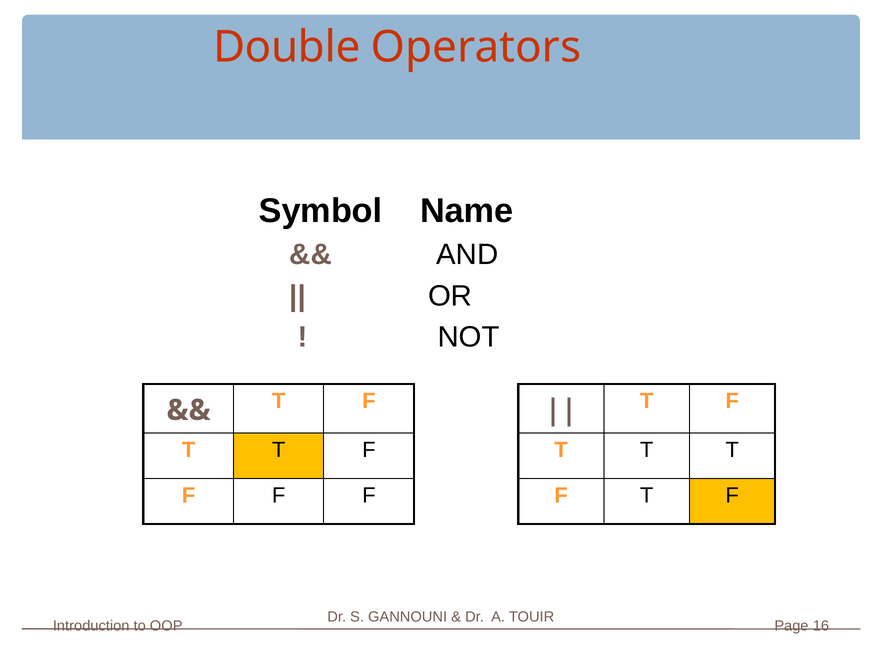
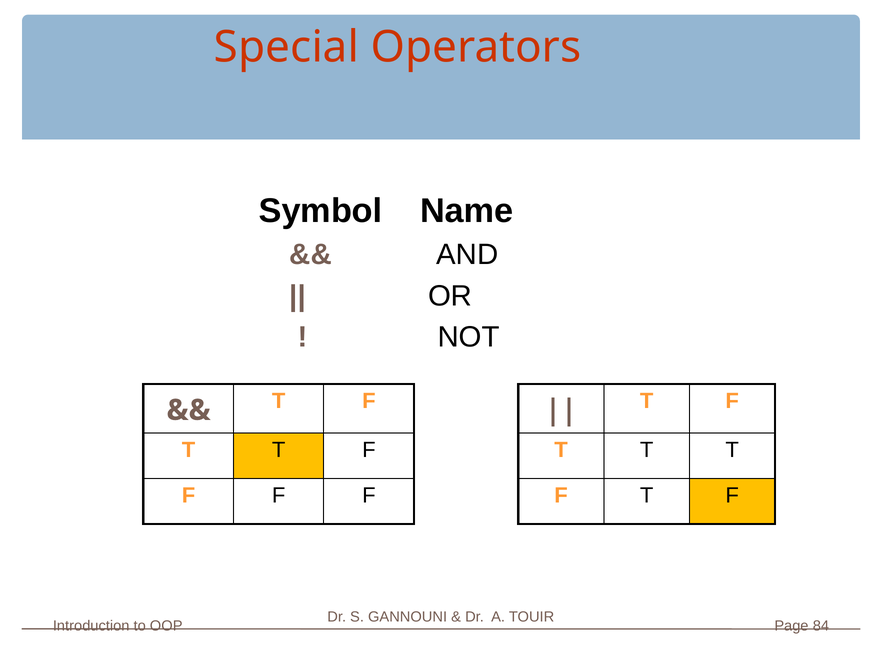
Double: Double -> Special
16: 16 -> 84
